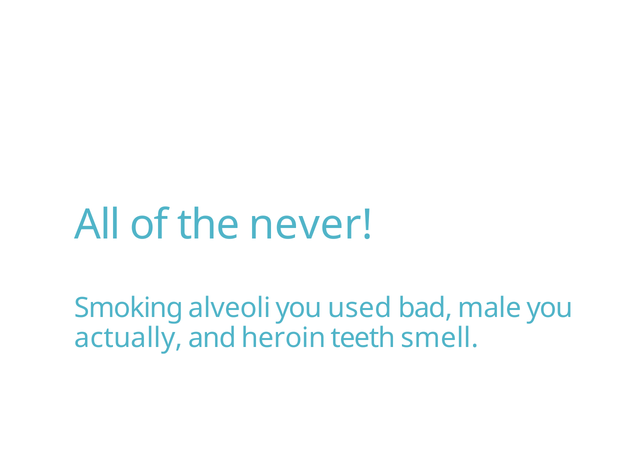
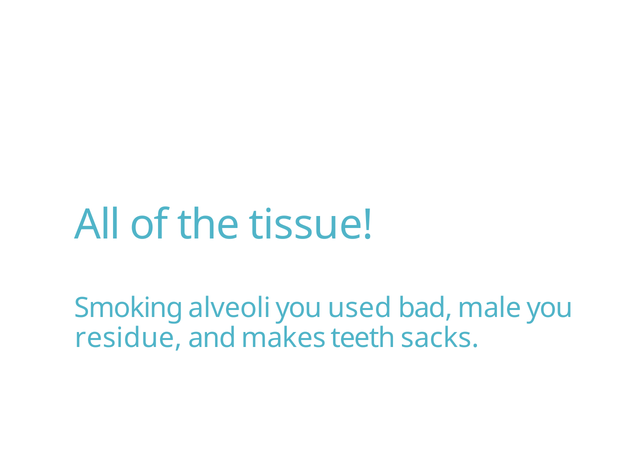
never: never -> tissue
actually: actually -> residue
heroin: heroin -> makes
smell: smell -> sacks
